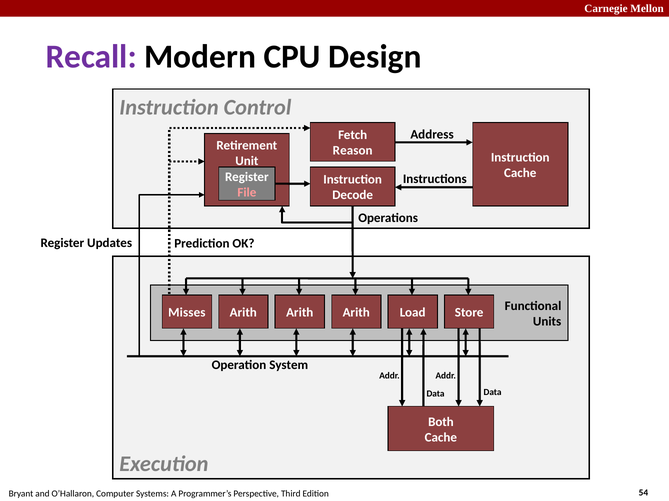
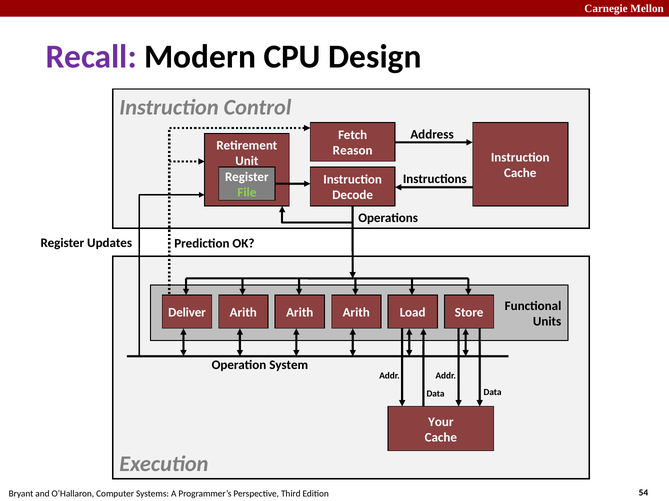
File colour: pink -> light green
Misses: Misses -> Deliver
Both: Both -> Your
